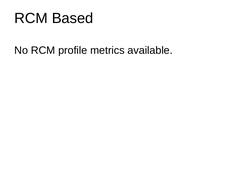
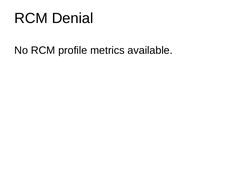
Based: Based -> Denial
